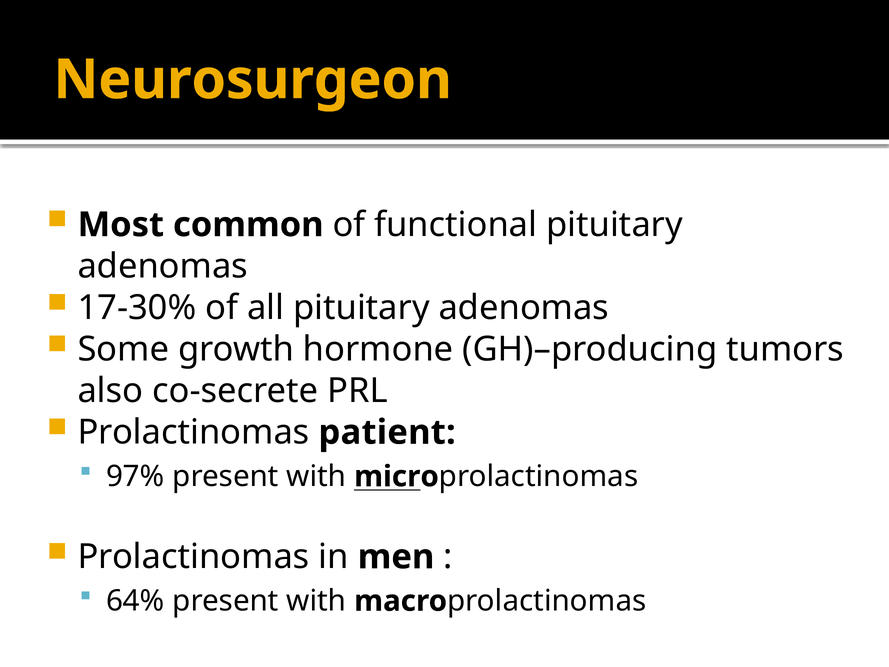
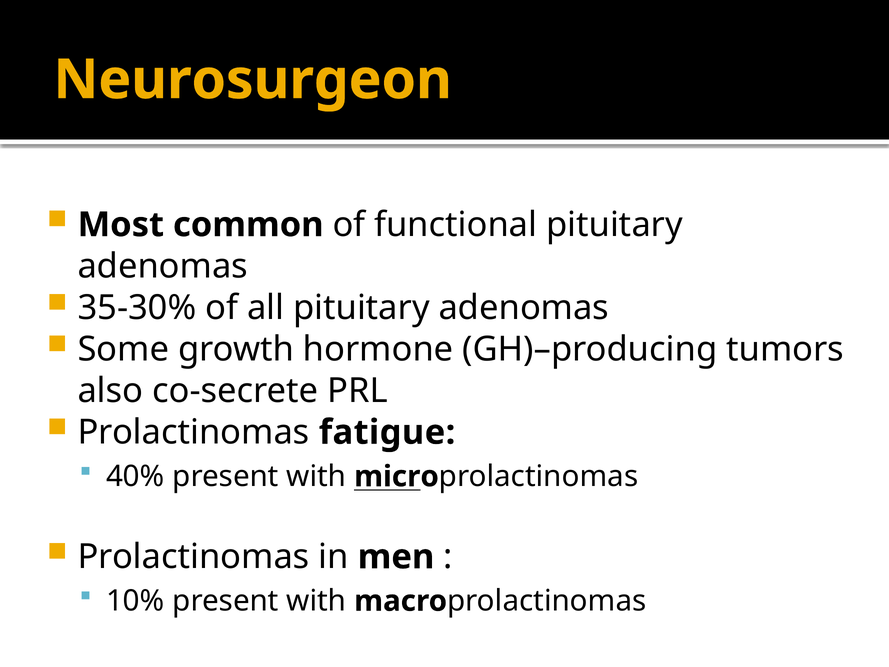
17-30%: 17-30% -> 35-30%
patient: patient -> fatigue
97%: 97% -> 40%
64%: 64% -> 10%
